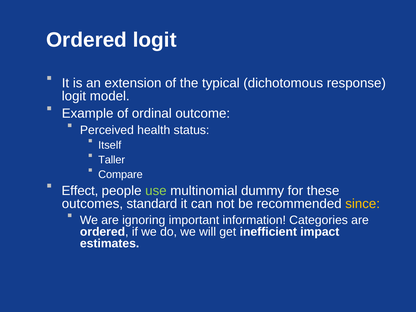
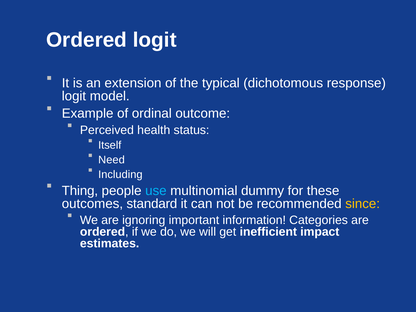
Taller: Taller -> Need
Compare: Compare -> Including
Effect: Effect -> Thing
use colour: light green -> light blue
